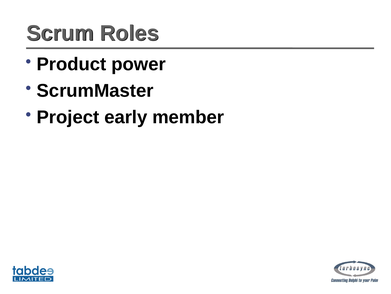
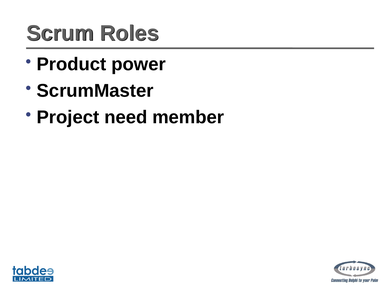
early: early -> need
